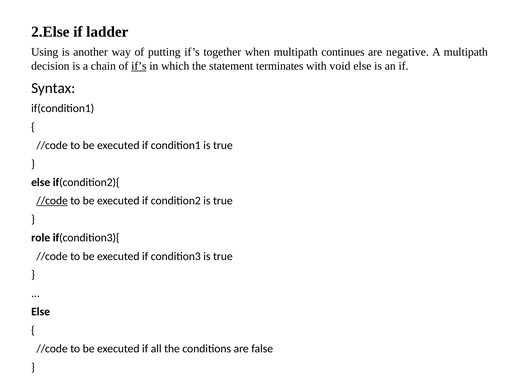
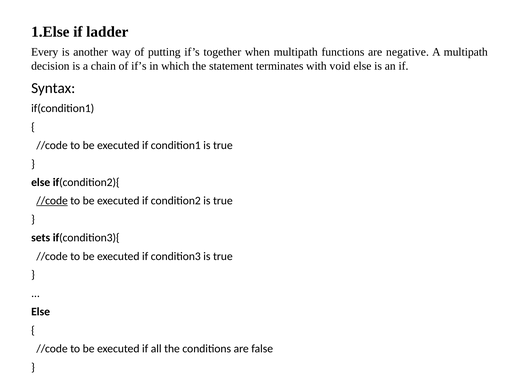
2.Else: 2.Else -> 1.Else
Using: Using -> Every
continues: continues -> functions
if’s at (139, 66) underline: present -> none
role: role -> sets
